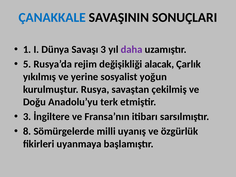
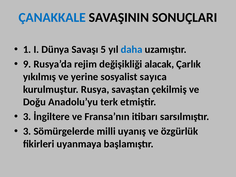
Savaşı 3: 3 -> 5
daha colour: purple -> blue
5: 5 -> 9
yoğun: yoğun -> sayıca
8 at (27, 131): 8 -> 3
